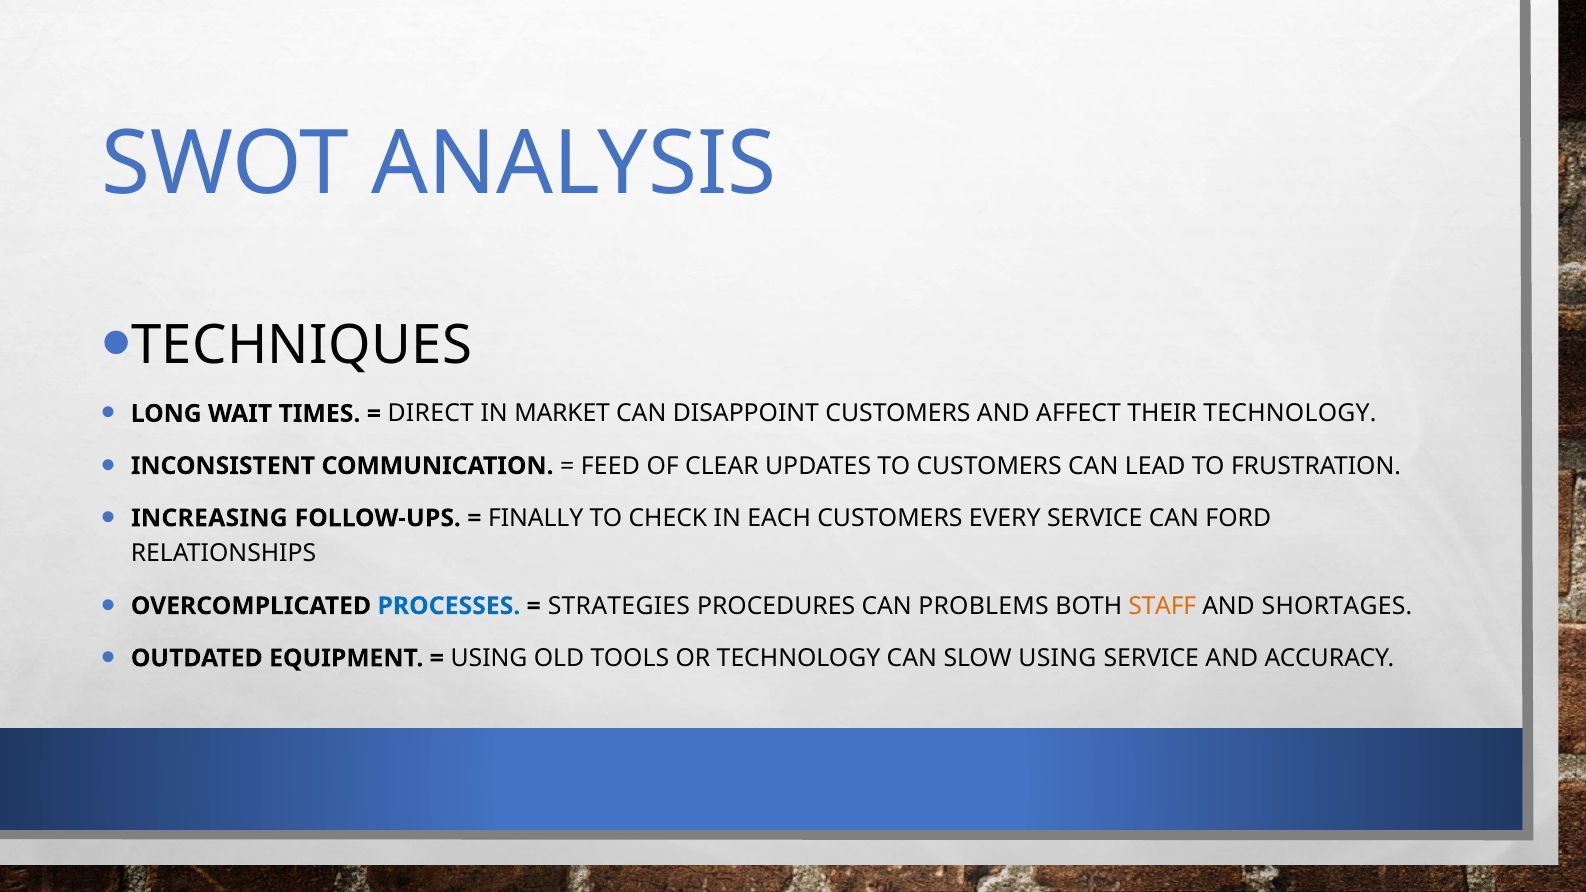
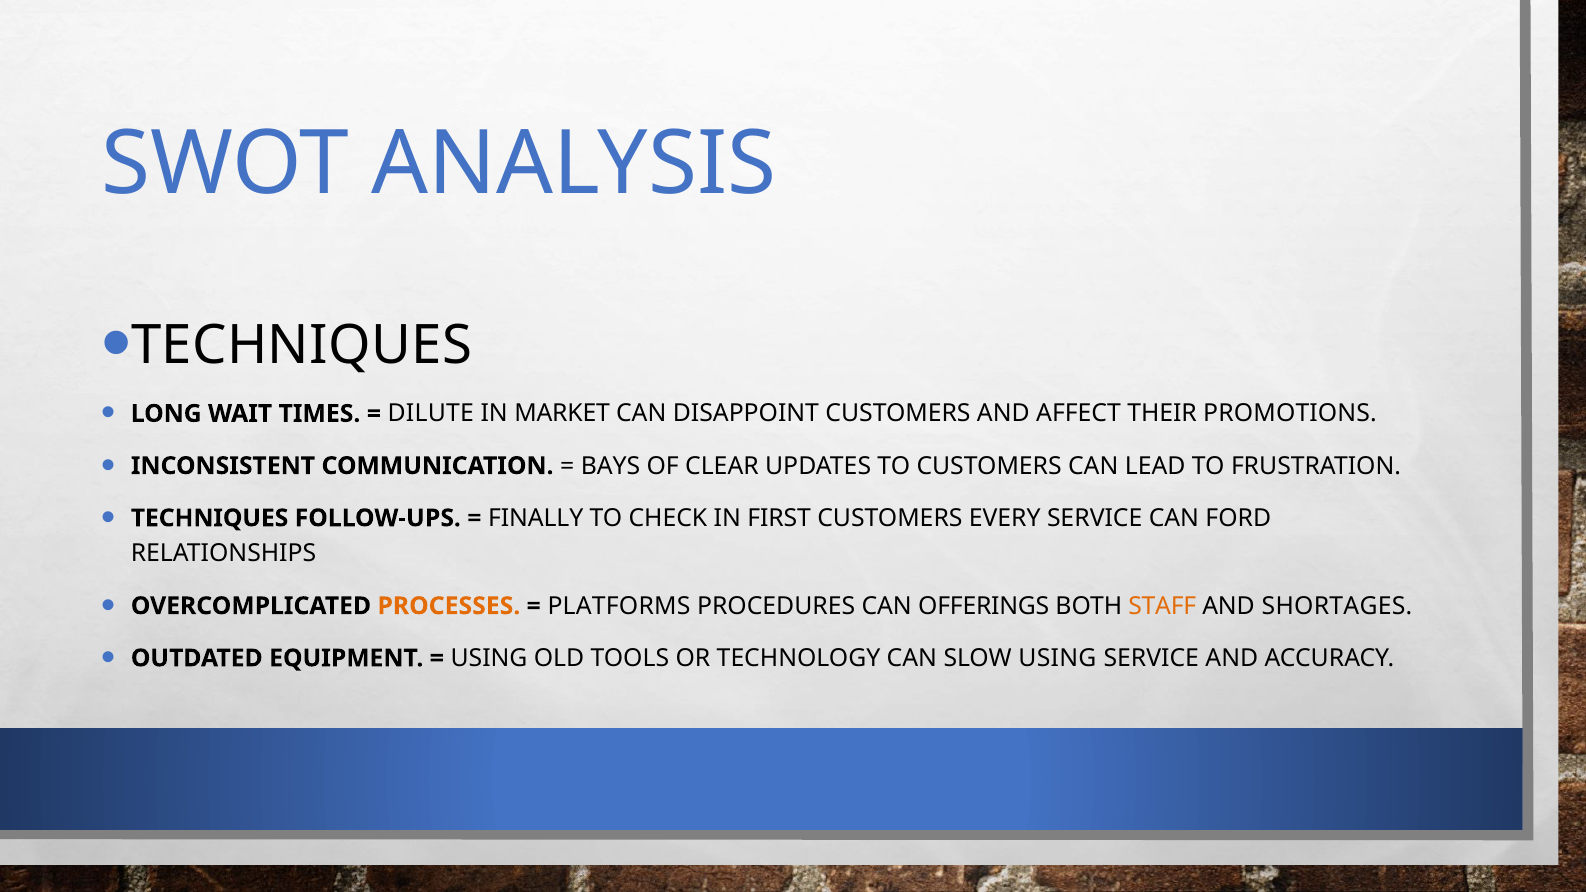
DIRECT: DIRECT -> DILUTE
THEIR TECHNOLOGY: TECHNOLOGY -> PROMOTIONS
FEED: FEED -> BAYS
INCREASING at (209, 518): INCREASING -> TECHNIQUES
EACH: EACH -> FIRST
PROCESSES colour: blue -> orange
STRATEGIES: STRATEGIES -> PLATFORMS
PROBLEMS: PROBLEMS -> OFFERINGS
